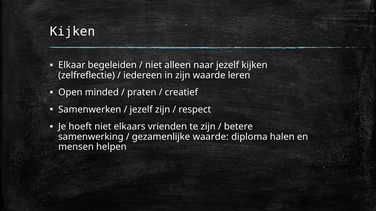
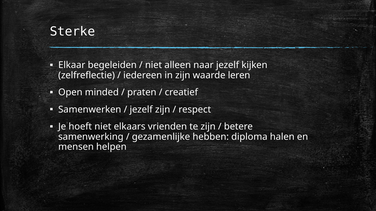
Kijken at (72, 32): Kijken -> Sterke
gezamenlijke waarde: waarde -> hebben
